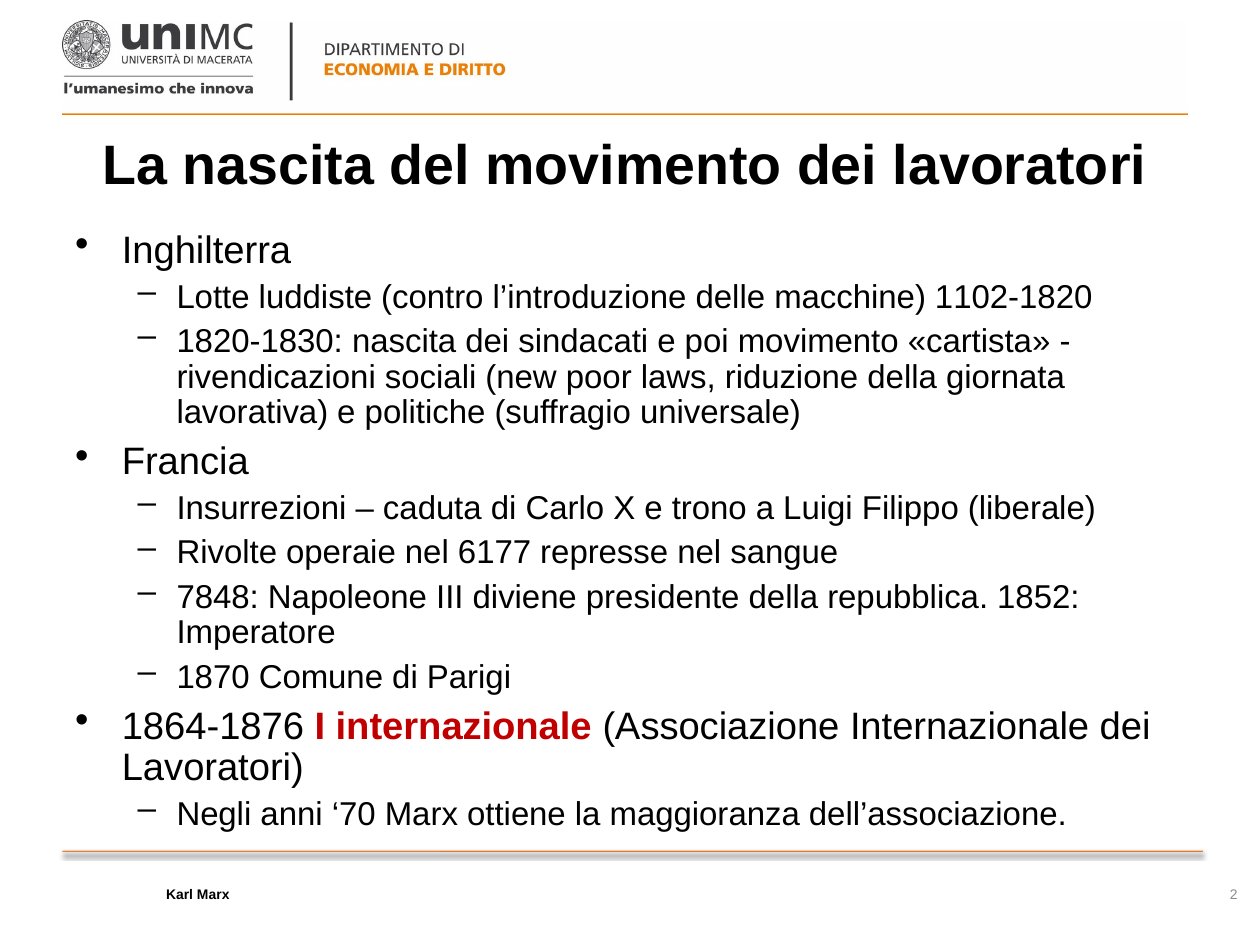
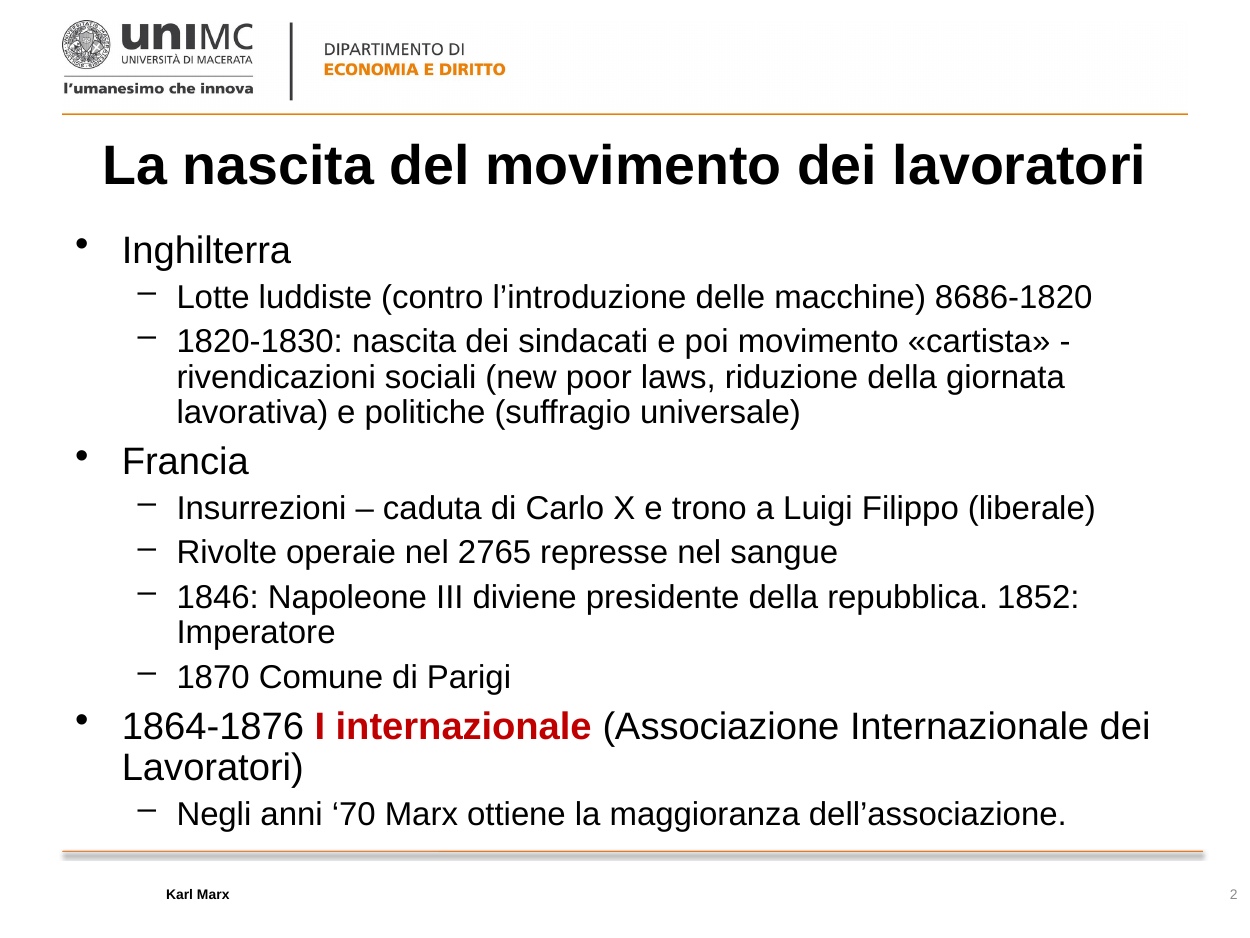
1102-1820: 1102-1820 -> 8686-1820
6177: 6177 -> 2765
7848: 7848 -> 1846
